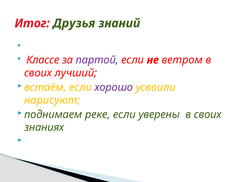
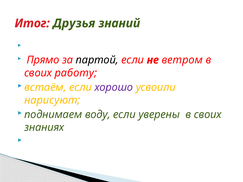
Классе: Классе -> Прямо
партой colour: purple -> black
лучший: лучший -> работу
реке: реке -> воду
